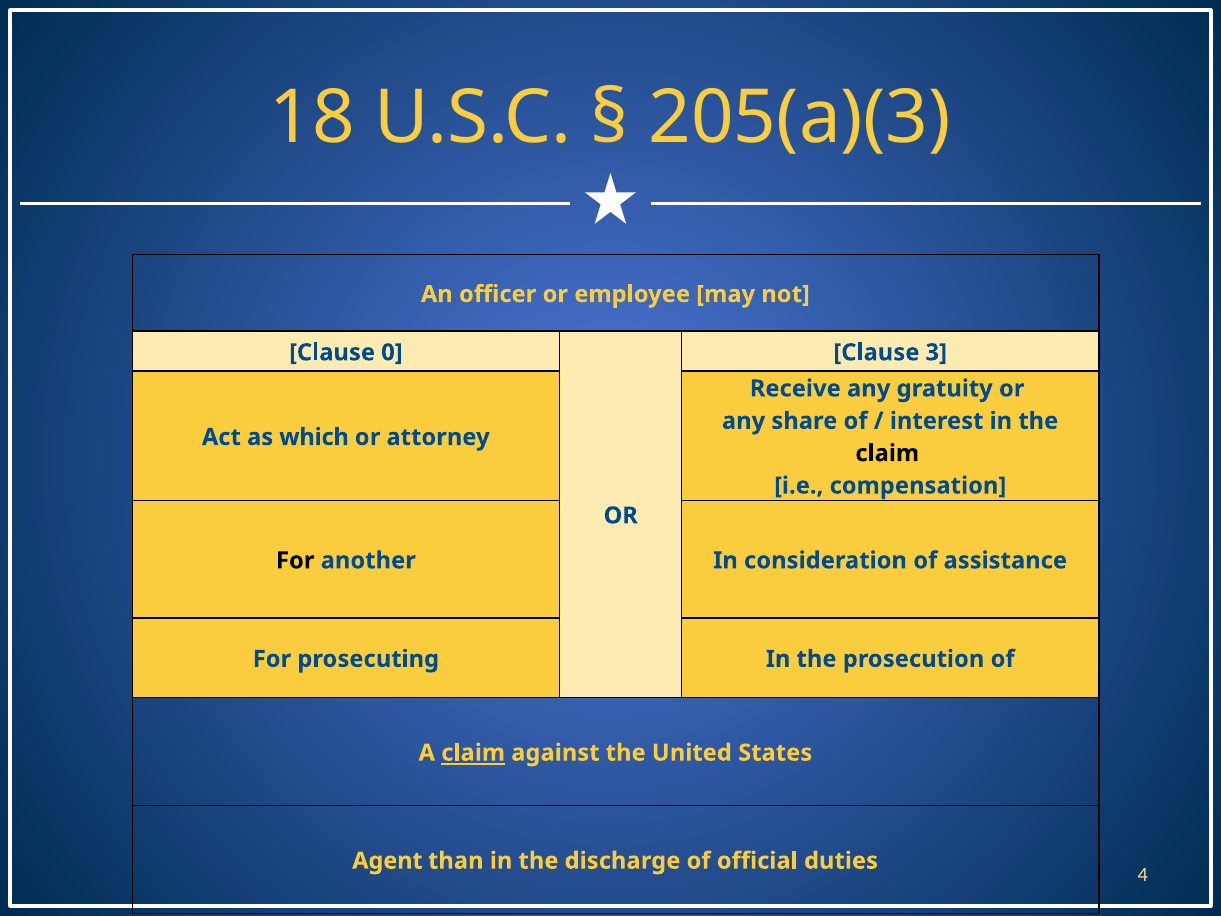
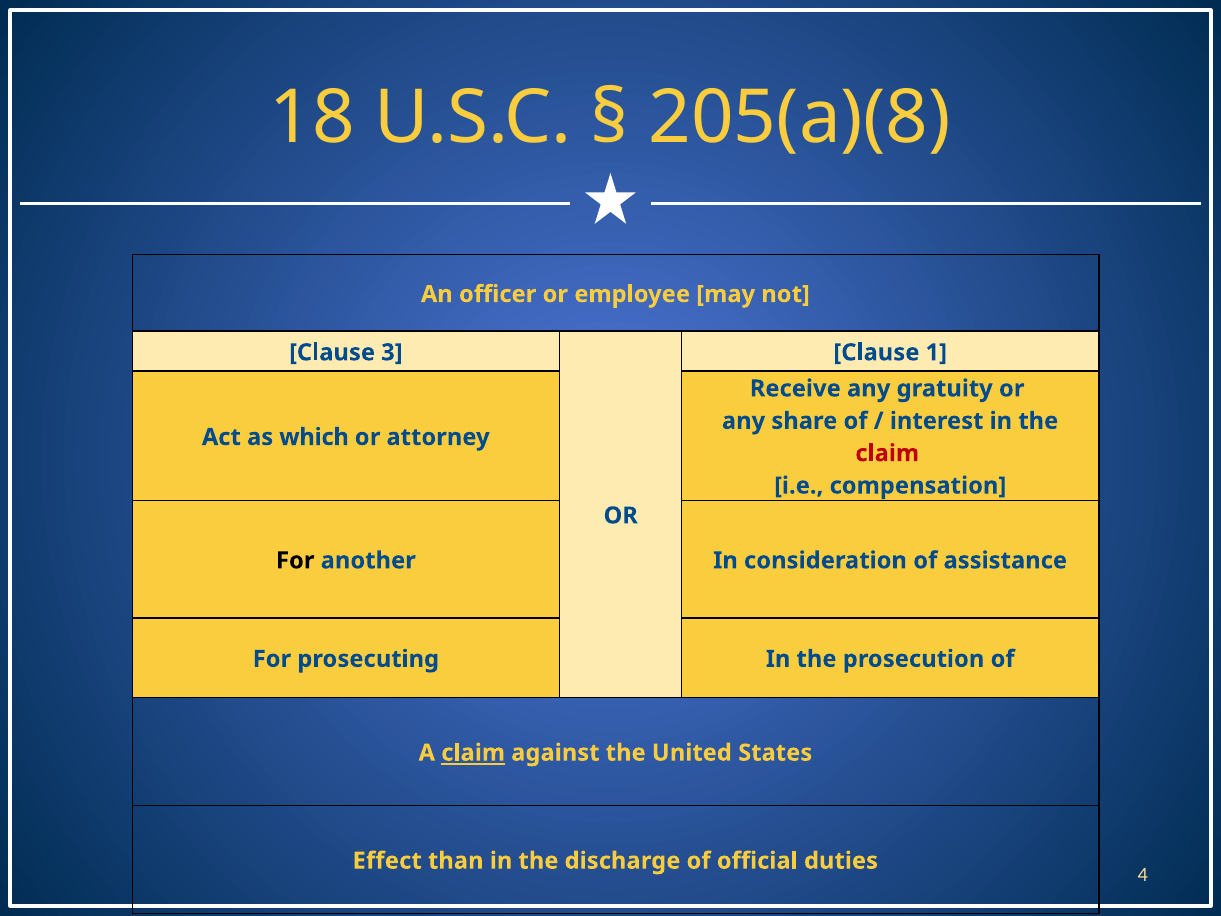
205(a)(3: 205(a)(3 -> 205(a)(8
0: 0 -> 3
3: 3 -> 1
claim at (887, 453) colour: black -> red
Agent: Agent -> Effect
